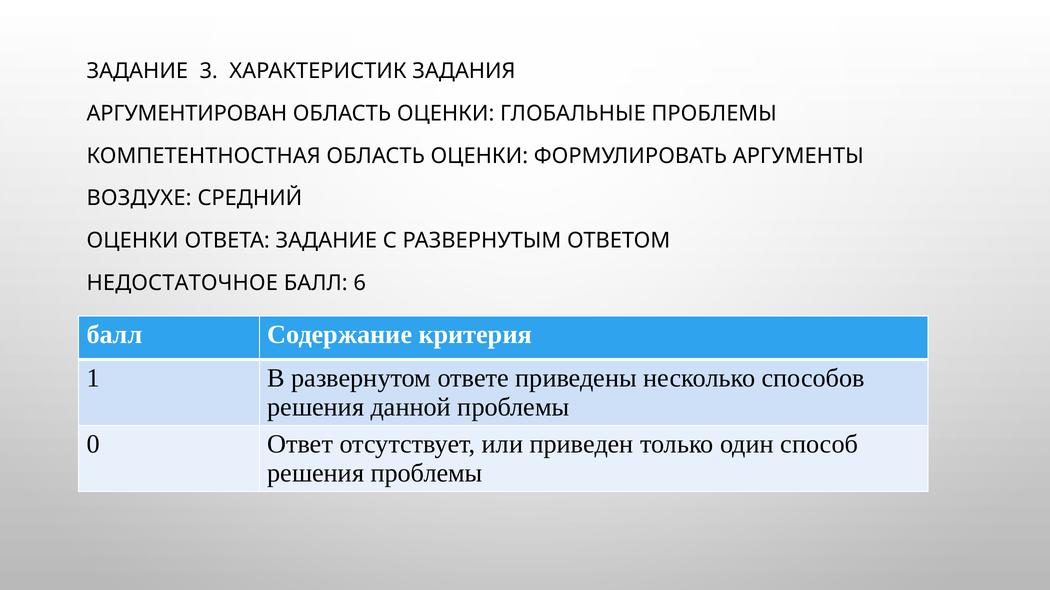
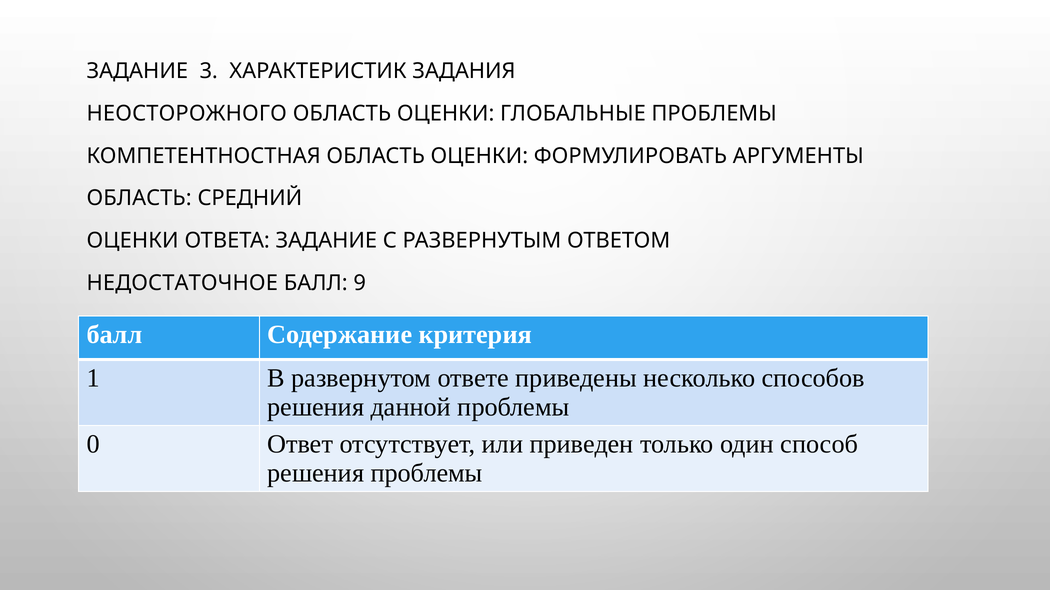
АРГУМЕНТИРОВАН: АРГУМЕНТИРОВАН -> НЕОСТОРОЖНОГО
ВОЗДУХЕ at (139, 198): ВОЗДУХЕ -> ОБЛАСТЬ
6: 6 -> 9
